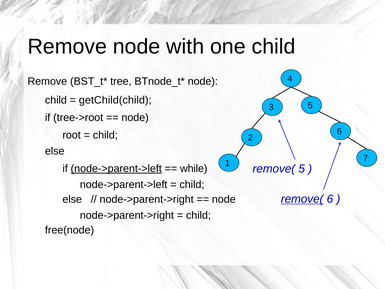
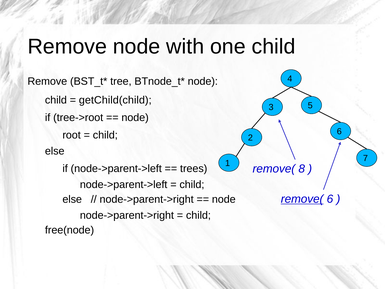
remove( 5: 5 -> 8
node->parent->left at (116, 168) underline: present -> none
while: while -> trees
